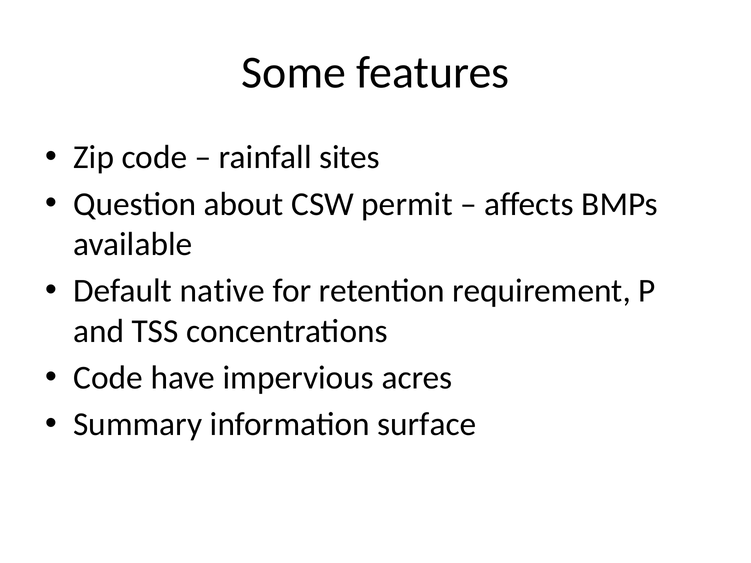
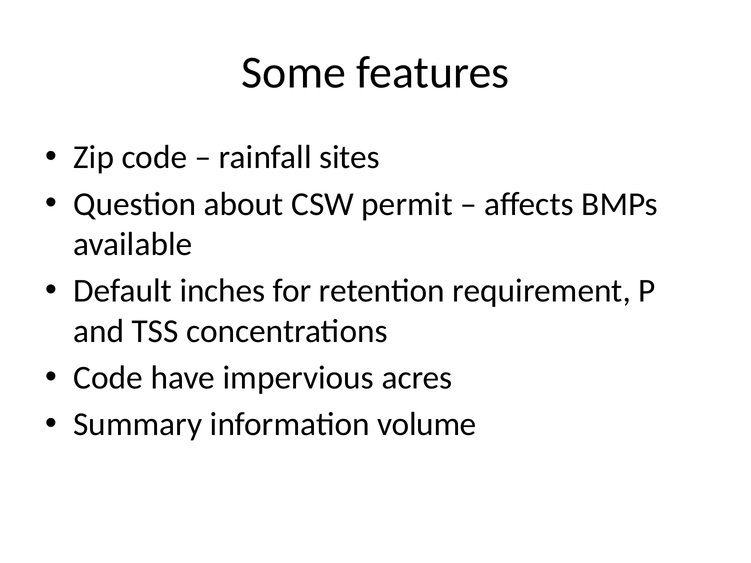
native: native -> inches
surface: surface -> volume
